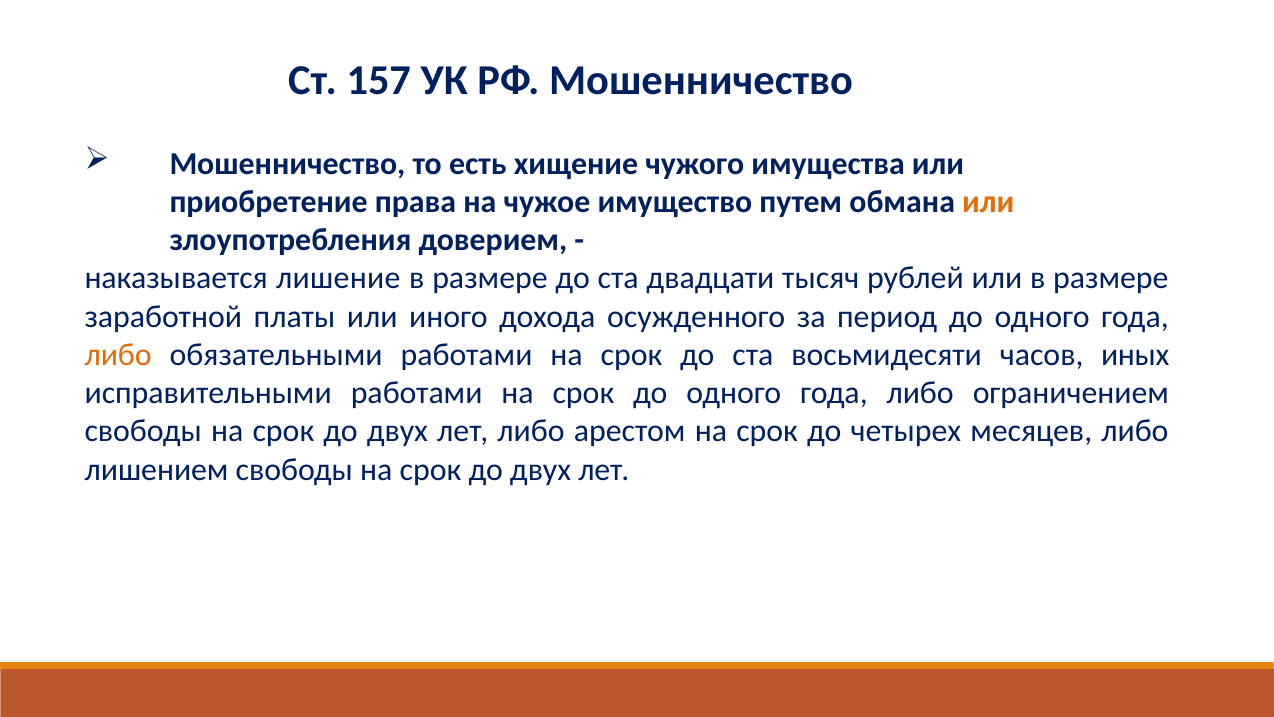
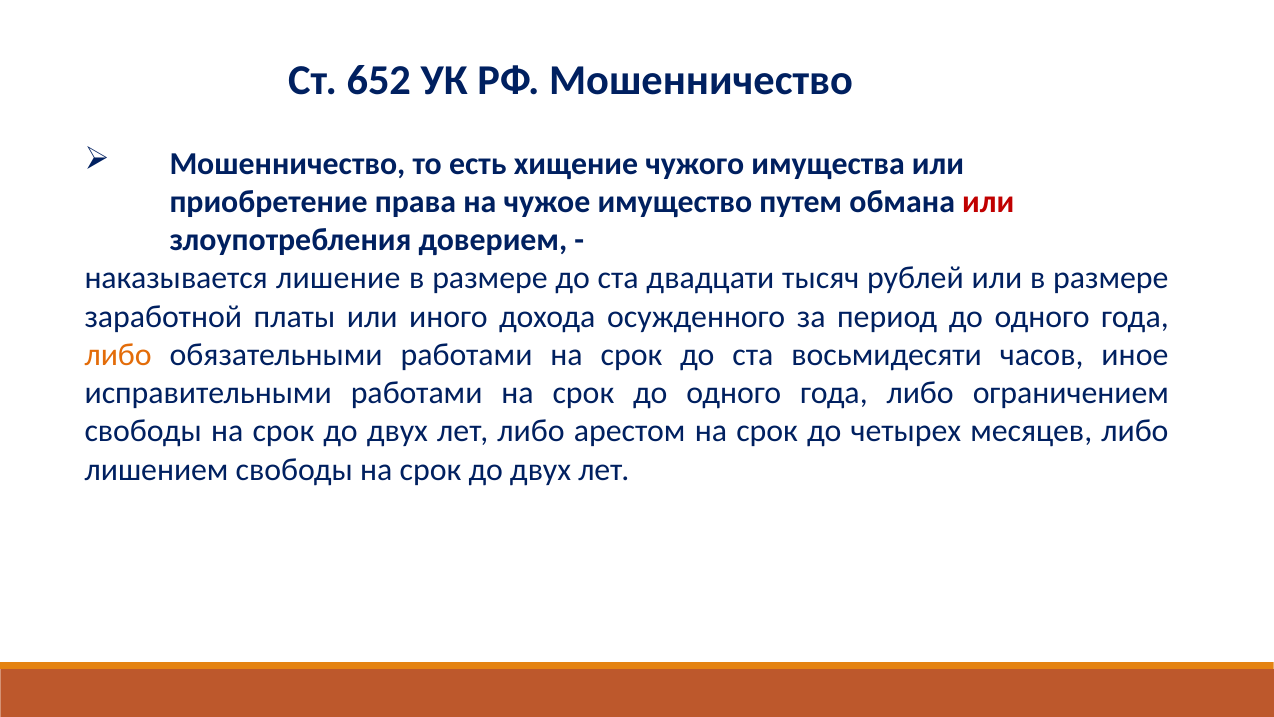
157: 157 -> 652
или at (988, 202) colour: orange -> red
иных: иных -> иное
